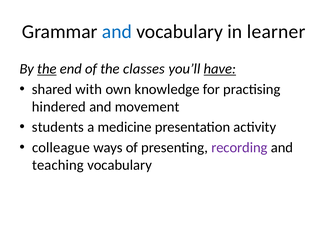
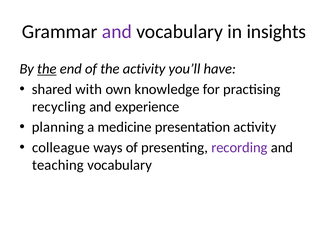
and at (117, 32) colour: blue -> purple
learner: learner -> insights
the classes: classes -> activity
have underline: present -> none
hindered: hindered -> recycling
movement: movement -> experience
students: students -> planning
